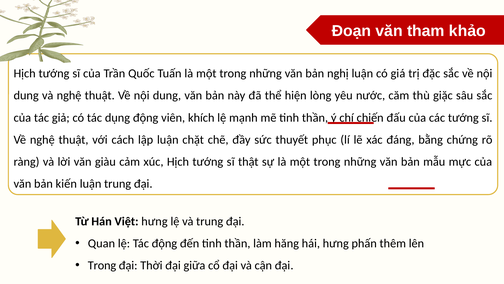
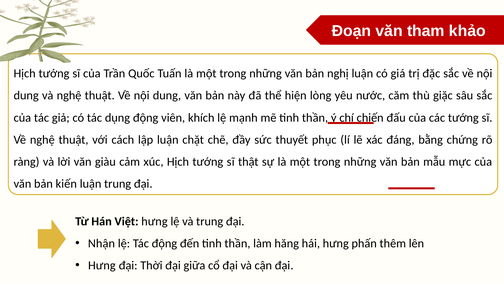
Quan: Quan -> Nhận
Trong at (102, 265): Trong -> Hưng
